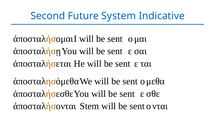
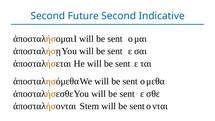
Future System: System -> Second
